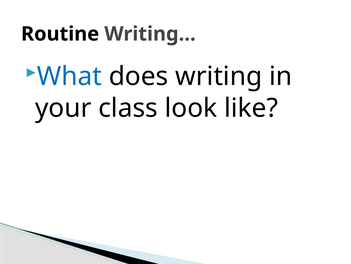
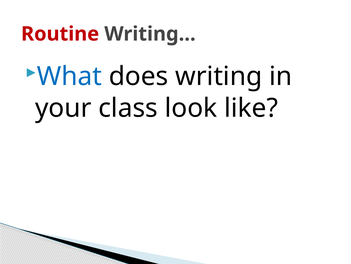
Routine colour: black -> red
